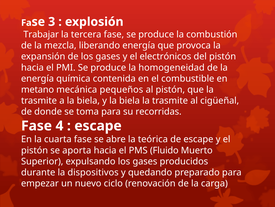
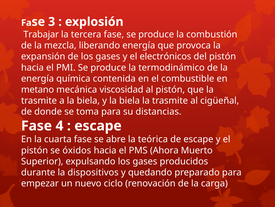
homogeneidad: homogeneidad -> termodinámico
pequeños: pequeños -> viscosidad
recorridas: recorridas -> distancias
aporta: aporta -> óxidos
Fluido: Fluido -> Ahora
